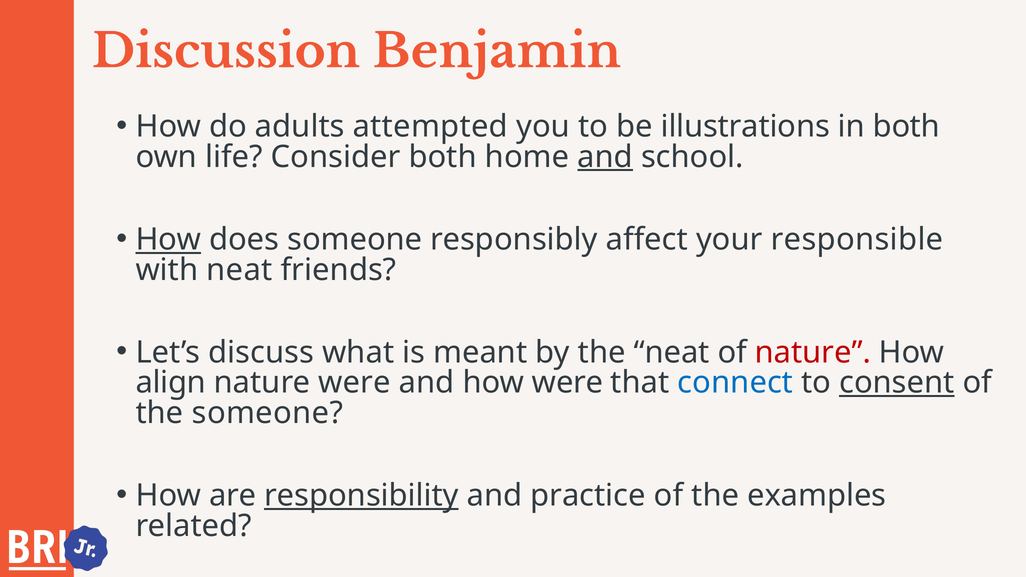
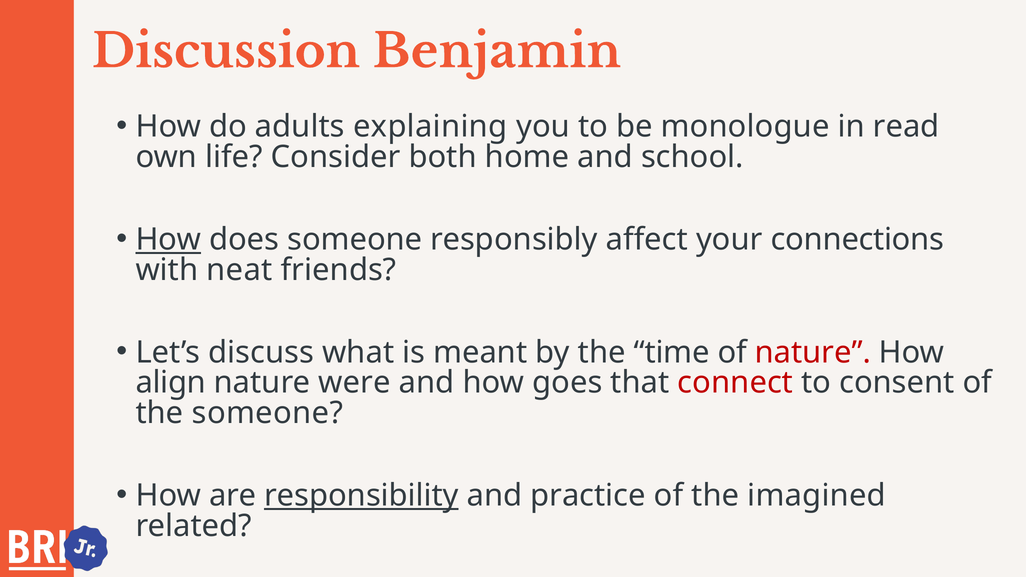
attempted: attempted -> explaining
illustrations: illustrations -> monologue
in both: both -> read
and at (605, 157) underline: present -> none
responsible: responsible -> connections
the neat: neat -> time
how were: were -> goes
connect colour: blue -> red
consent underline: present -> none
examples: examples -> imagined
